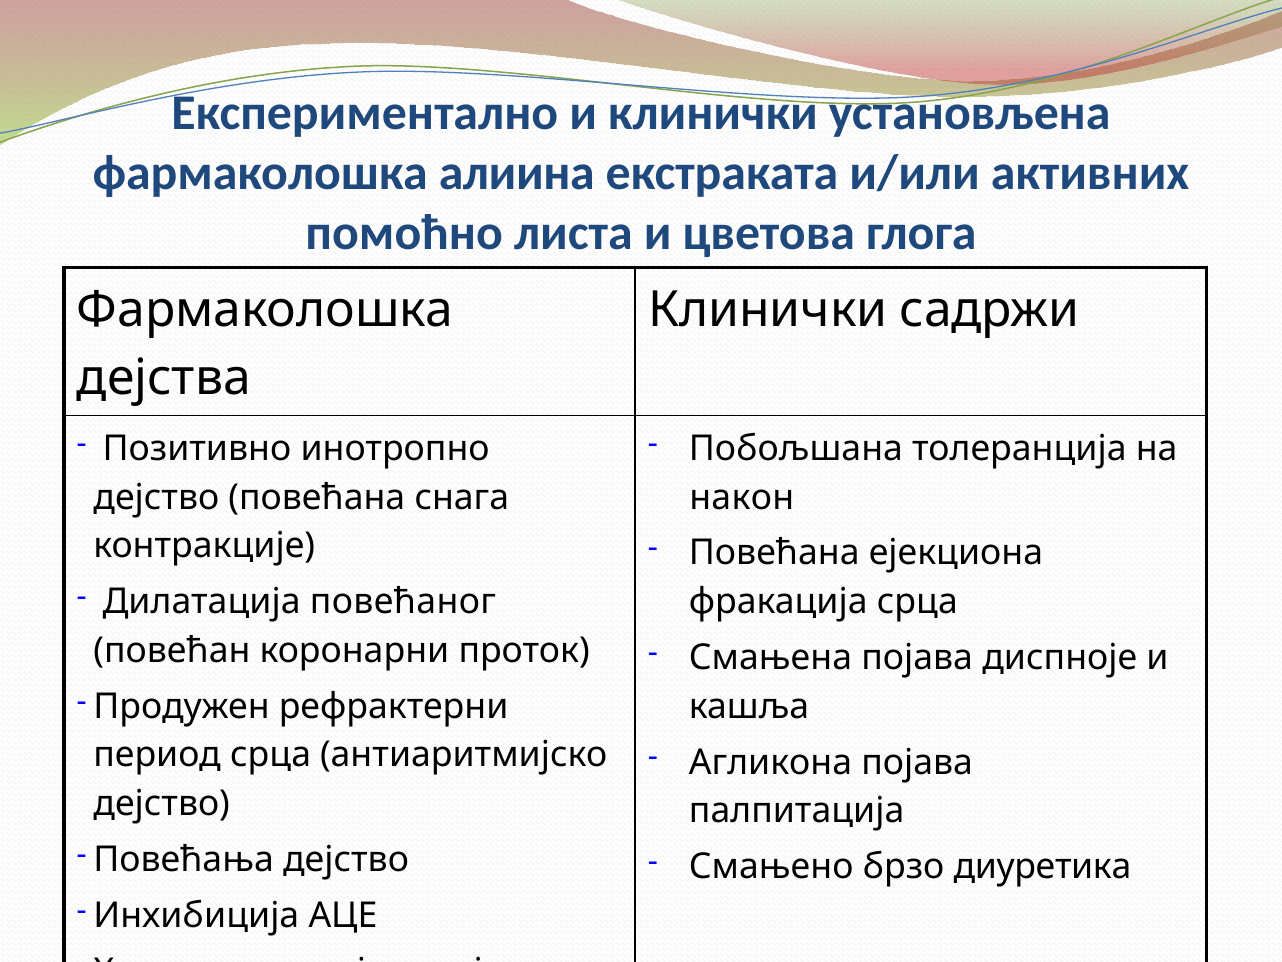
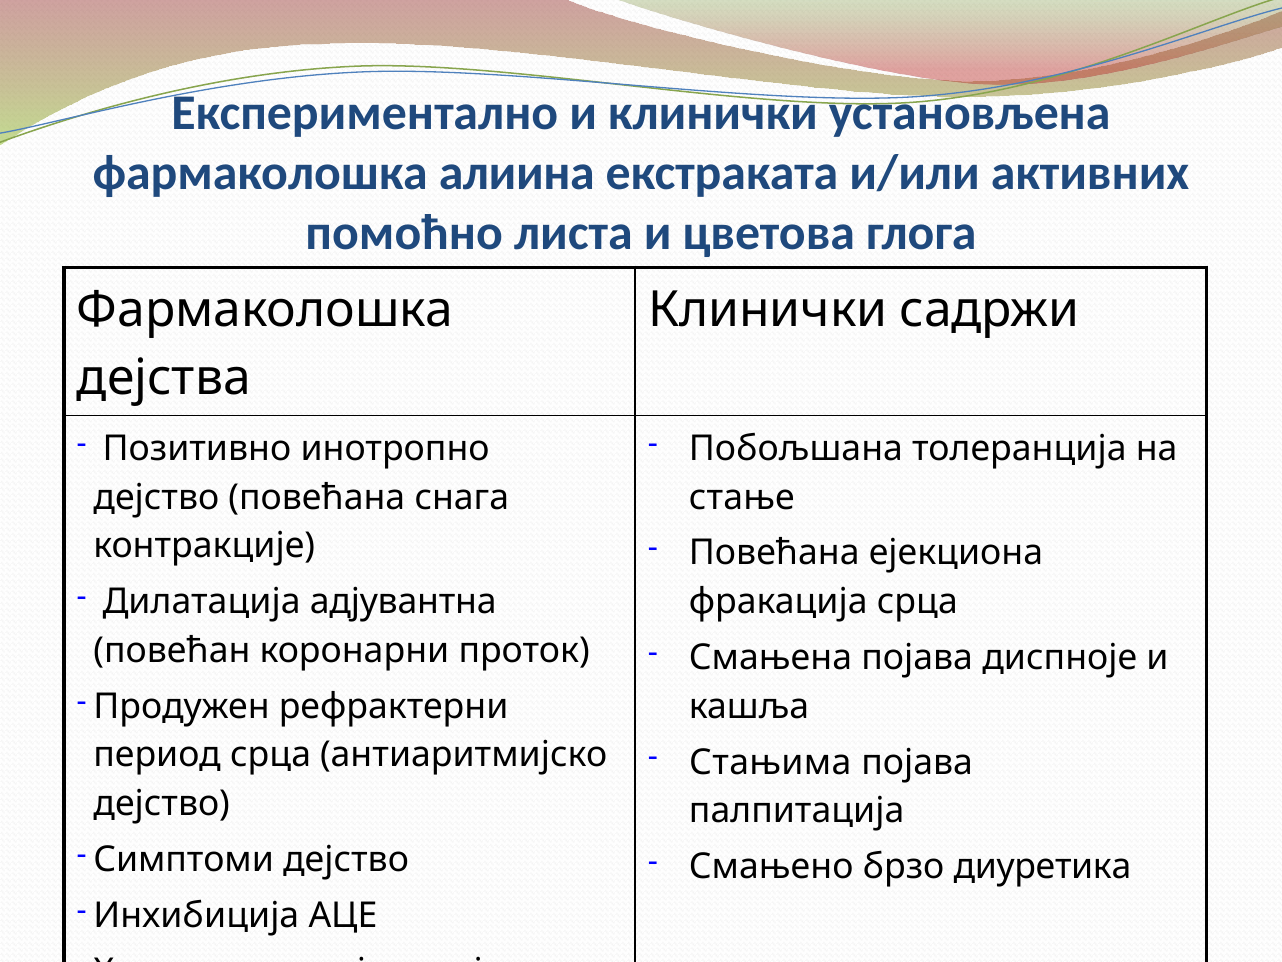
након: након -> стање
повећаног: повећаног -> адјувантна
Агликона: Агликона -> Стањима
Повећања: Повећања -> Симптоми
